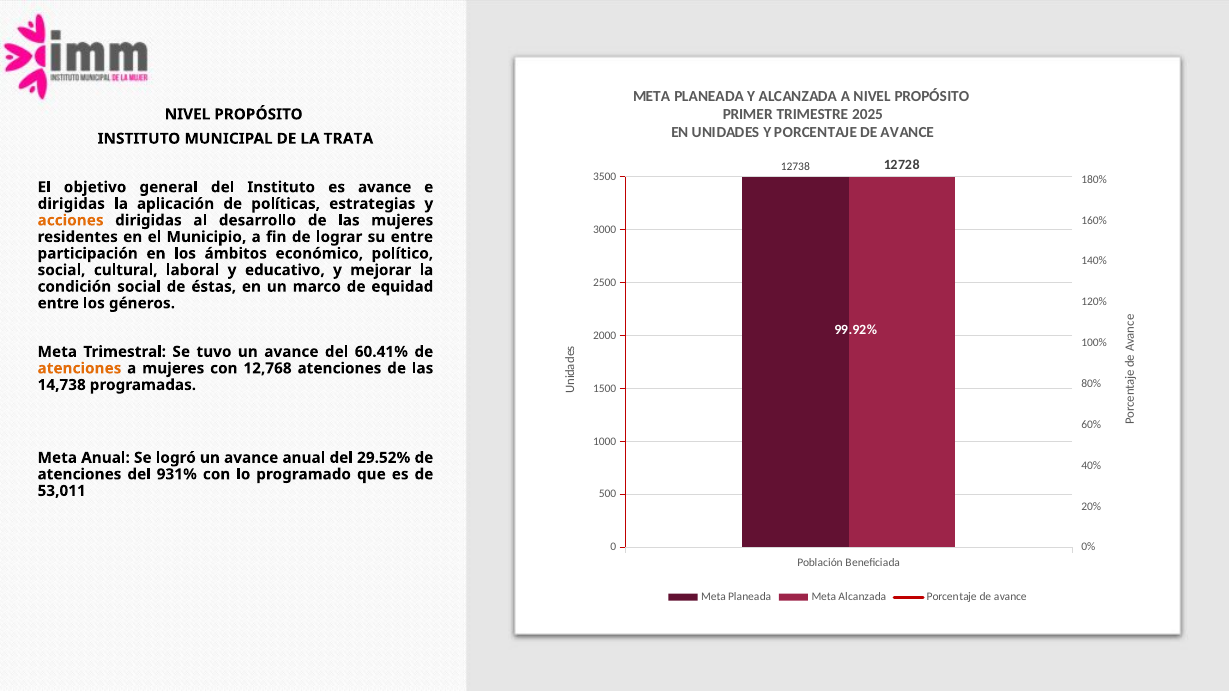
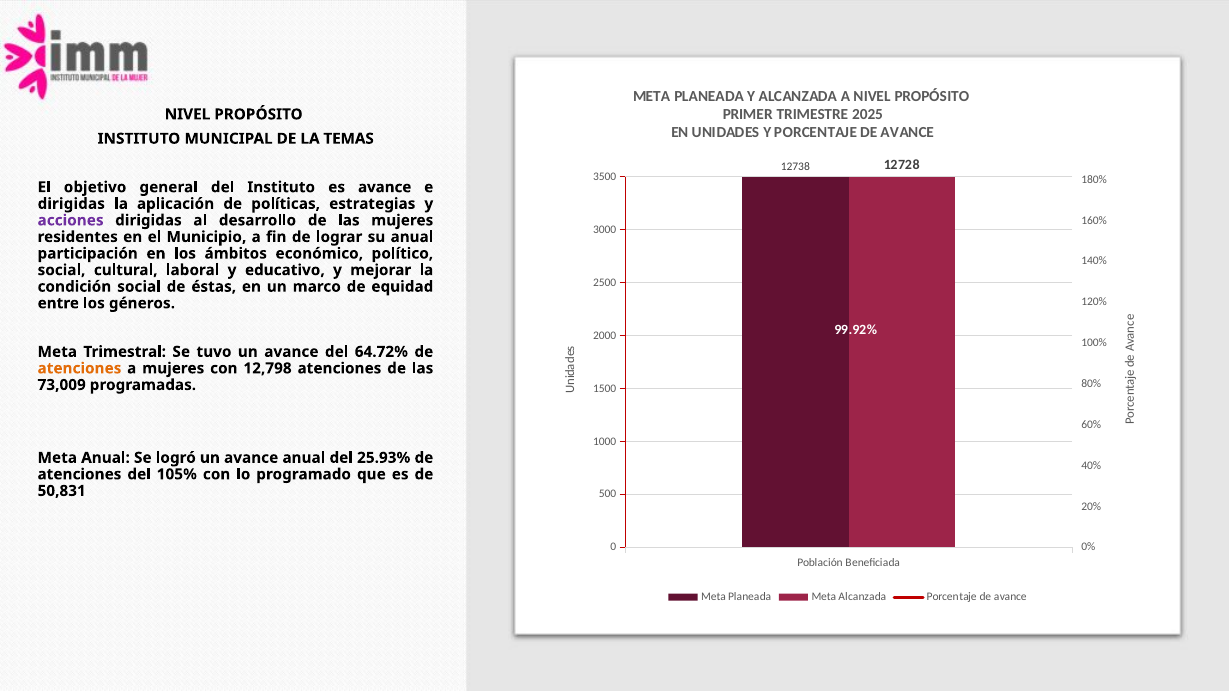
TRATA: TRATA -> TEMAS
acciones colour: orange -> purple
su entre: entre -> anual
60.41%: 60.41% -> 64.72%
12,768: 12,768 -> 12,798
14,738: 14,738 -> 73,009
29.52%: 29.52% -> 25.93%
931%: 931% -> 105%
53,011: 53,011 -> 50,831
